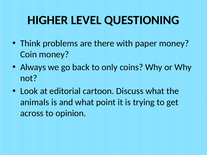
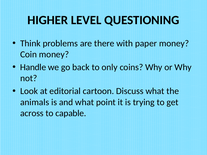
Always: Always -> Handle
opinion: opinion -> capable
